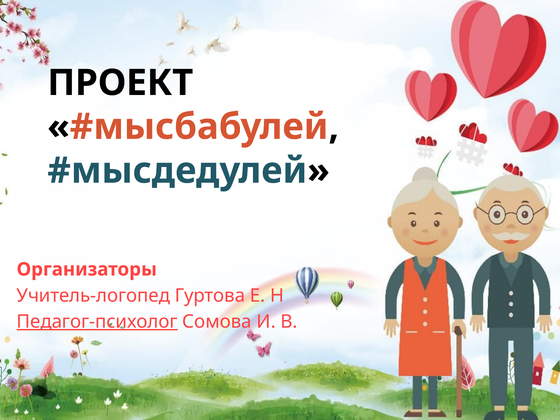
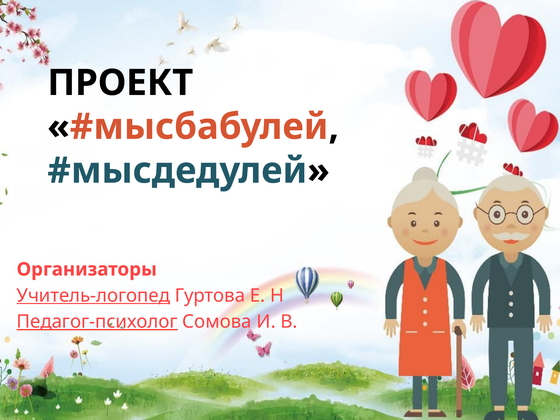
Учитель-логопед underline: none -> present
